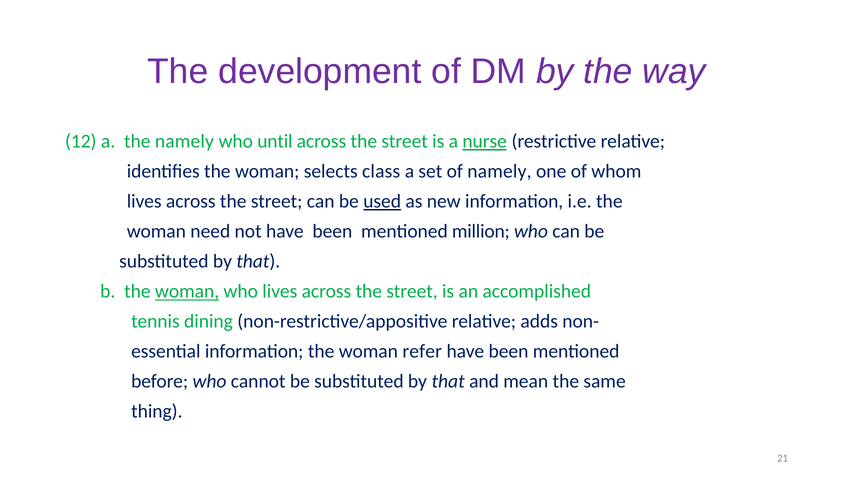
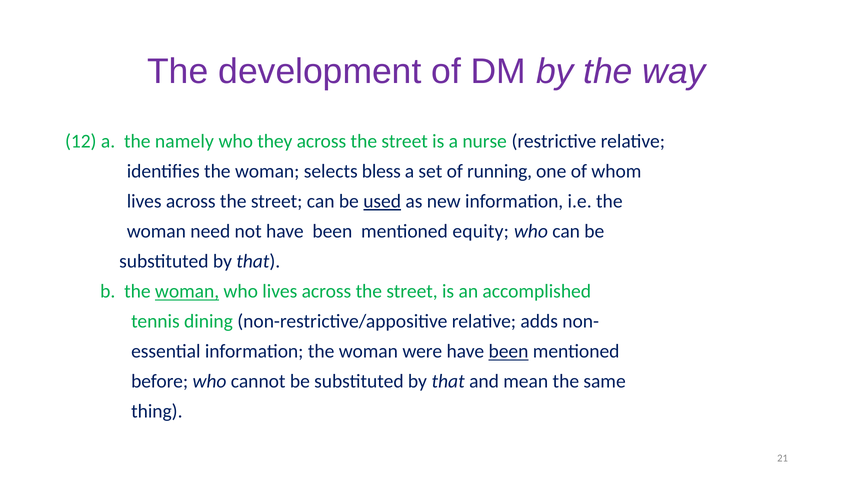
until: until -> they
nurse underline: present -> none
class: class -> bless
of namely: namely -> running
million: million -> equity
refer: refer -> were
been at (508, 351) underline: none -> present
